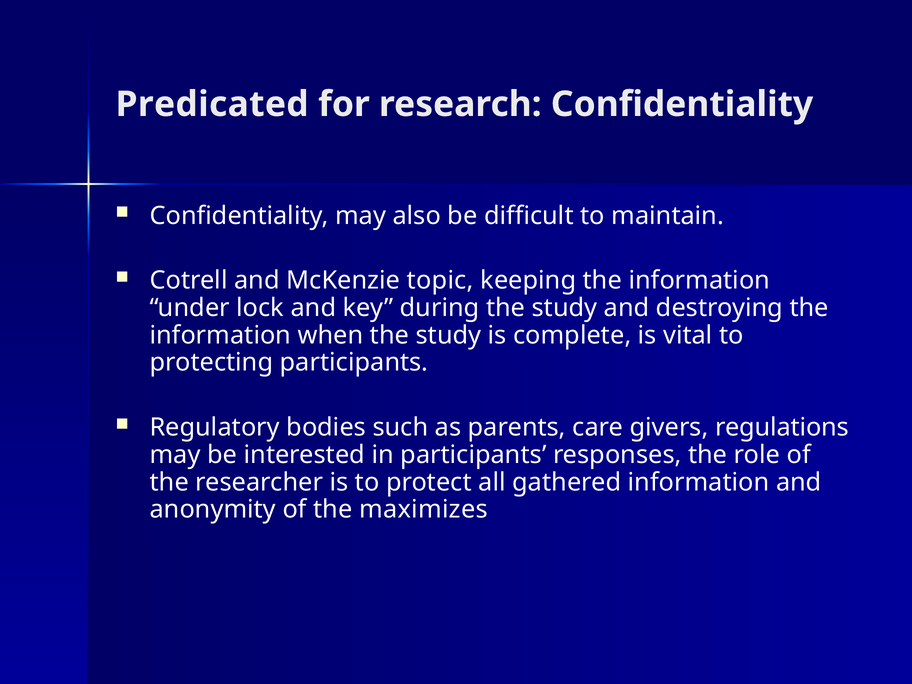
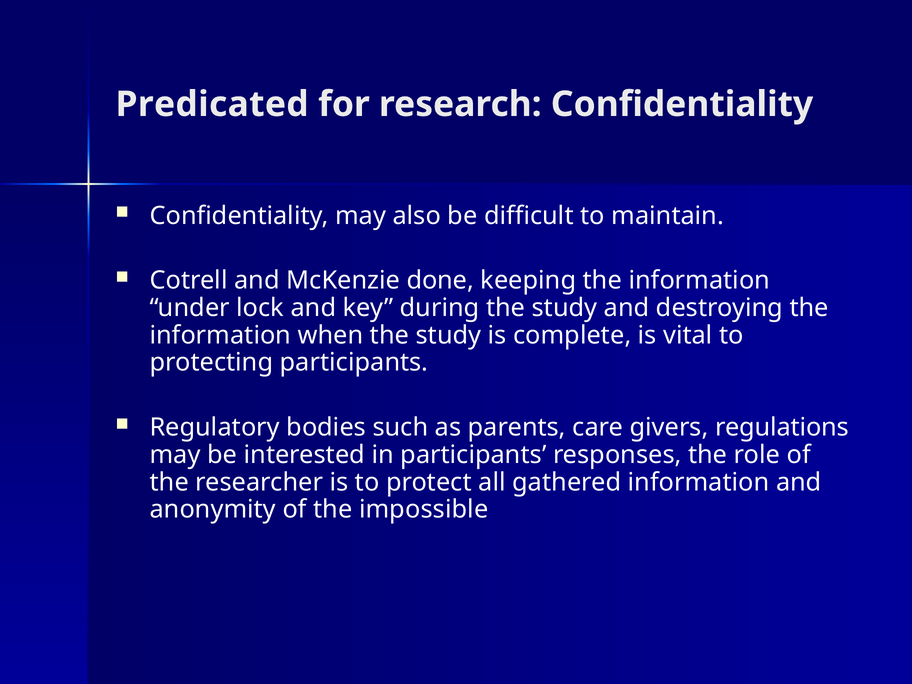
topic: topic -> done
maximizes: maximizes -> impossible
